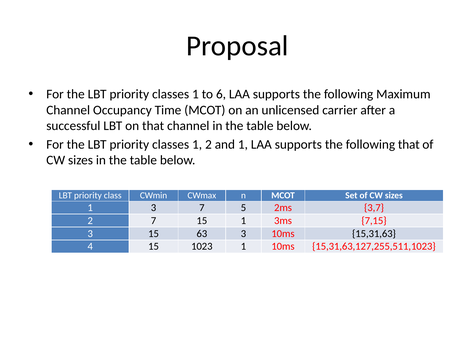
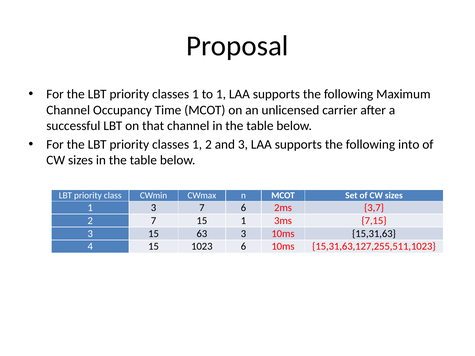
to 6: 6 -> 1
and 1: 1 -> 3
following that: that -> into
7 5: 5 -> 6
1023 1: 1 -> 6
